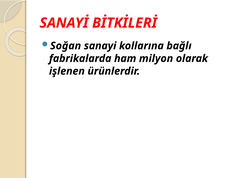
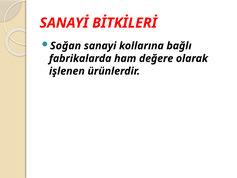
milyon: milyon -> değere
